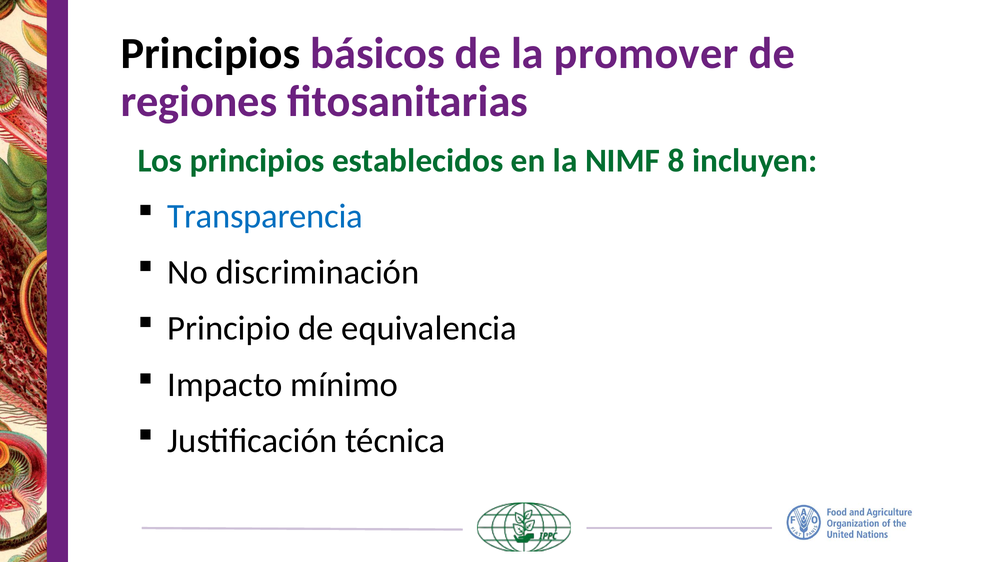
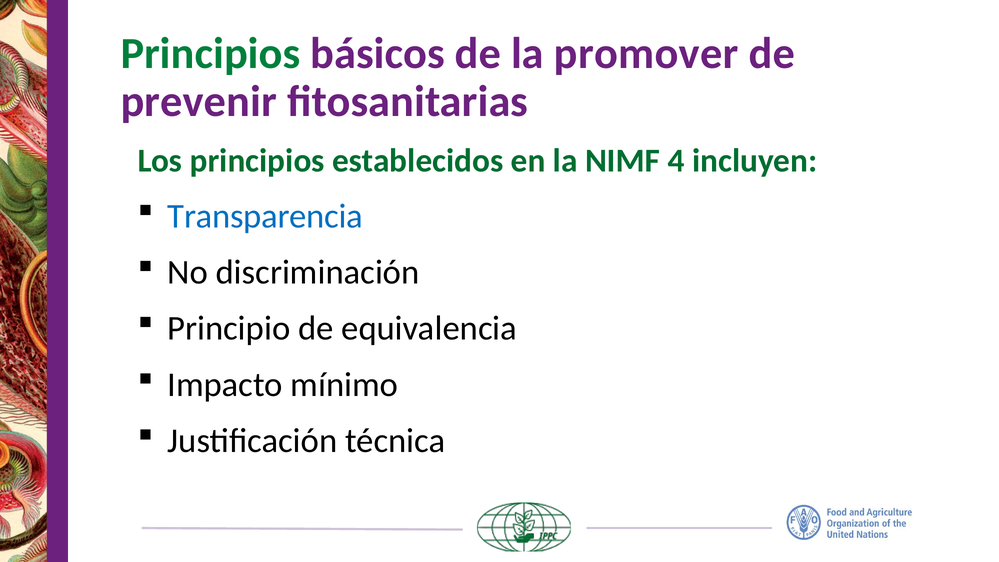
Principios at (210, 54) colour: black -> green
regiones: regiones -> prevenir
8: 8 -> 4
